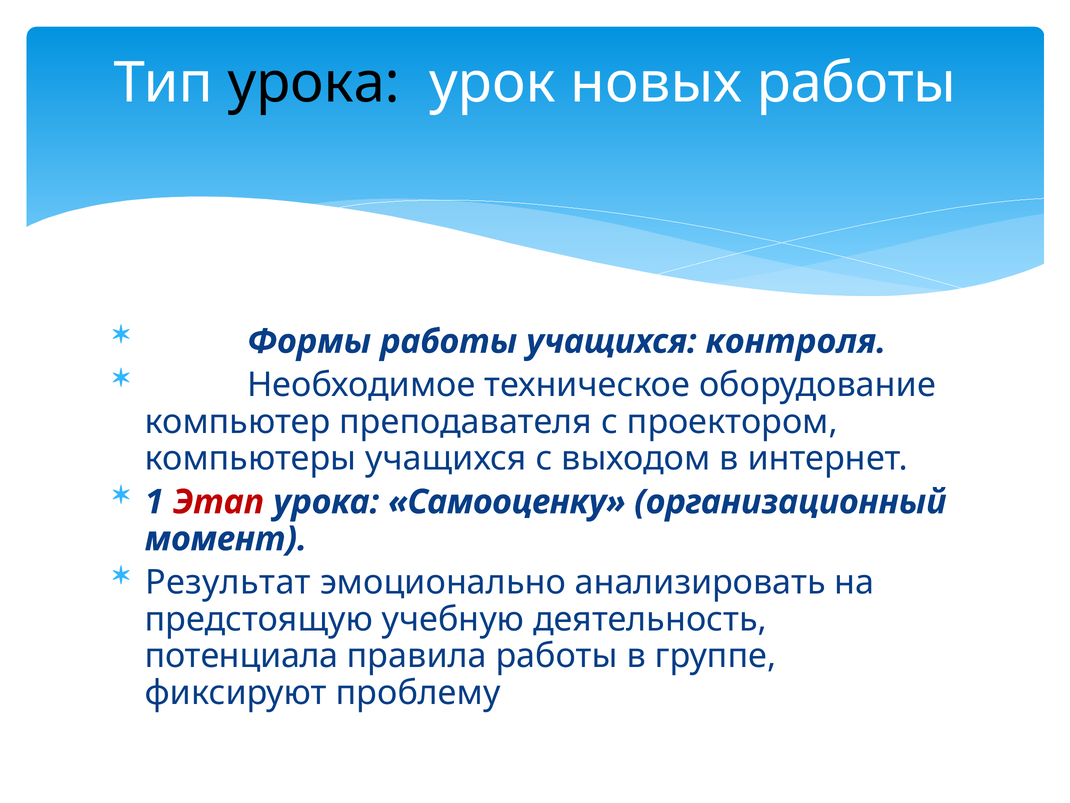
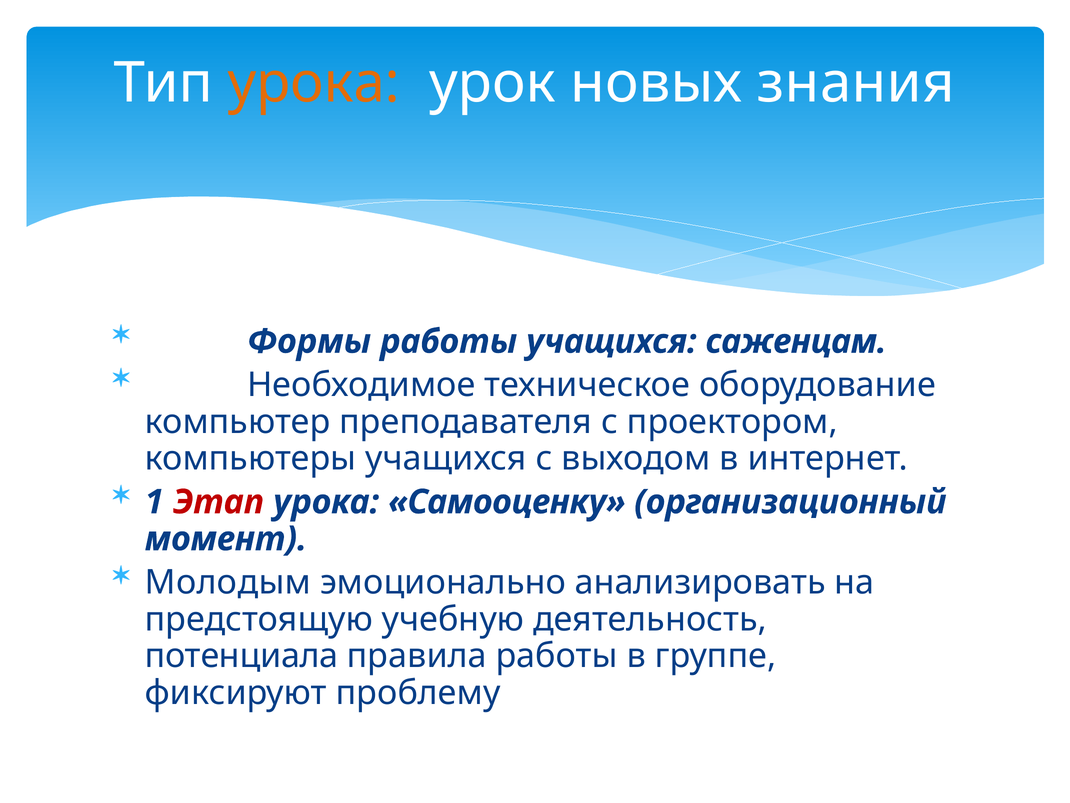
урока at (314, 83) colour: black -> orange
новых работы: работы -> знания
контроля: контроля -> саженцам
Результат: Результат -> Молодым
